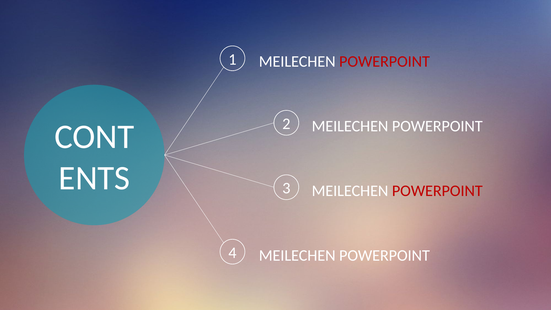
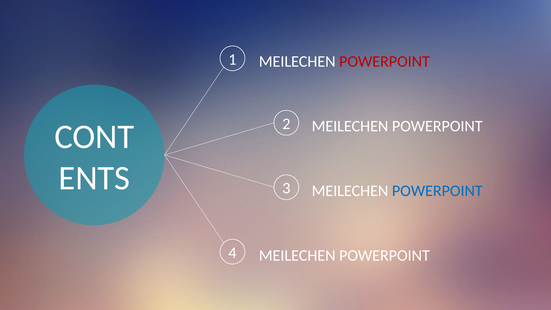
POWERPOINT at (437, 191) colour: red -> blue
